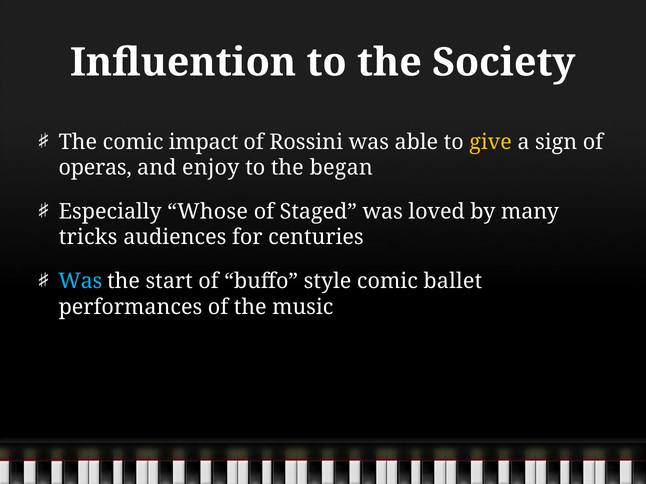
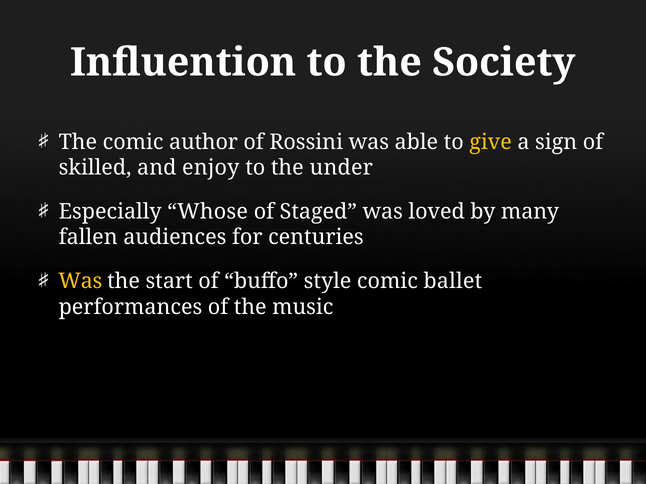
impact: impact -> author
operas: operas -> skilled
began: began -> under
tricks: tricks -> fallen
Was at (80, 281) colour: light blue -> yellow
